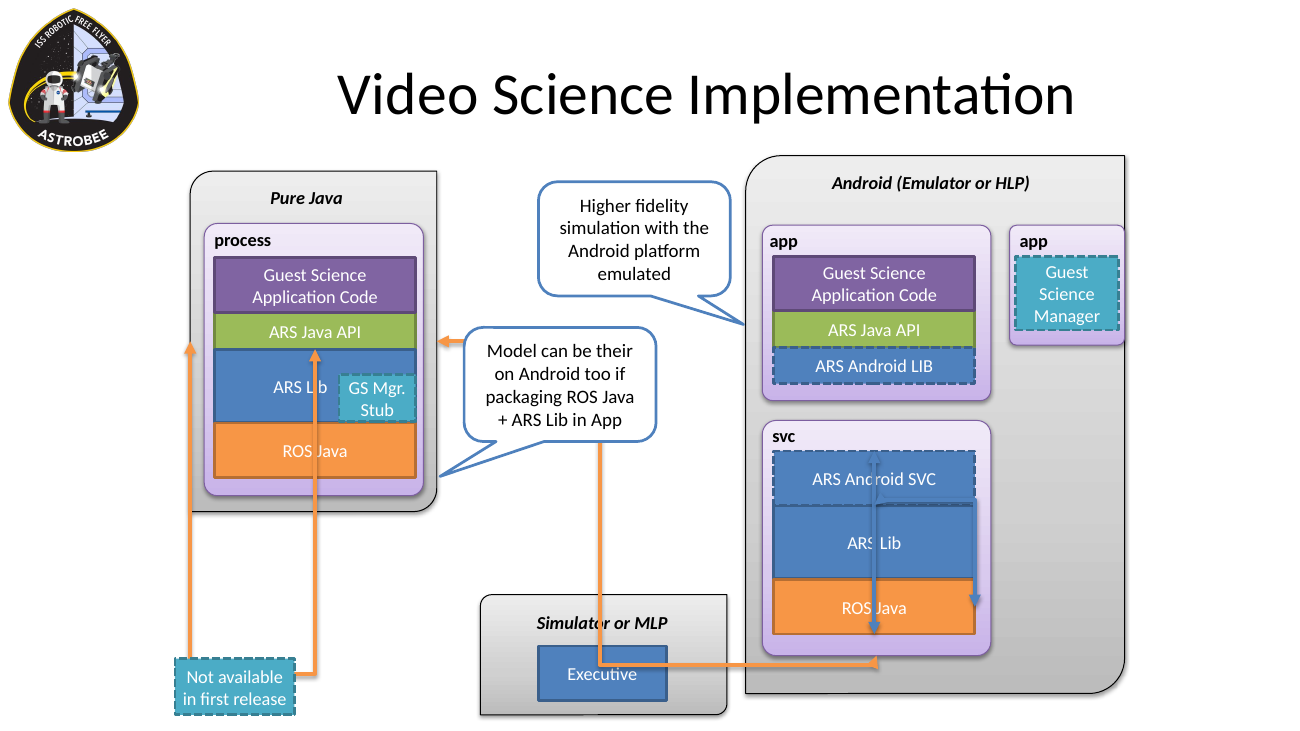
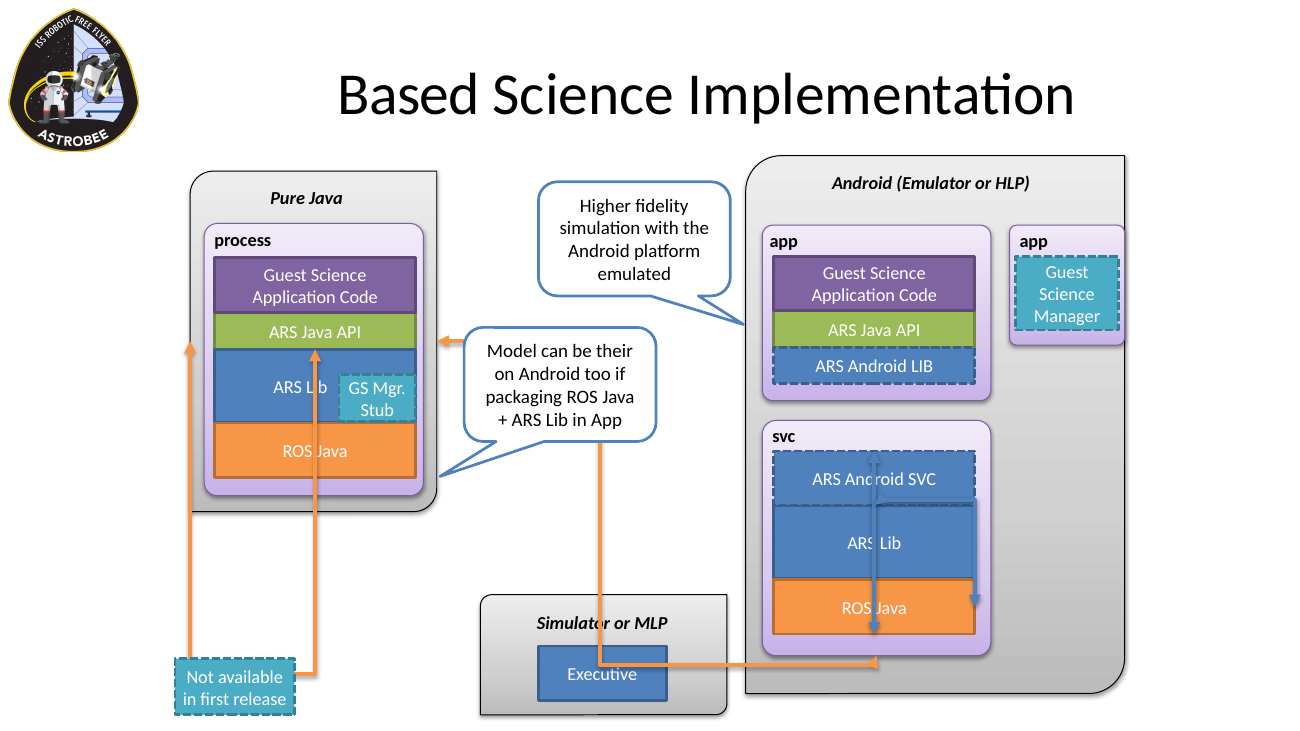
Video: Video -> Based
